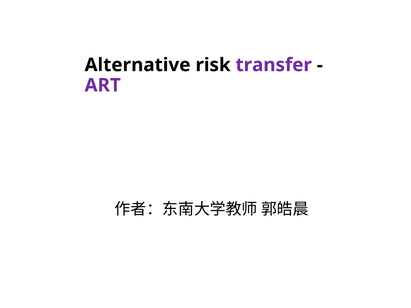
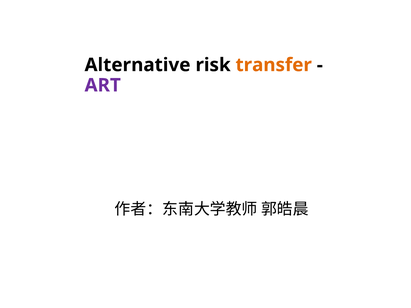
transfer colour: purple -> orange
